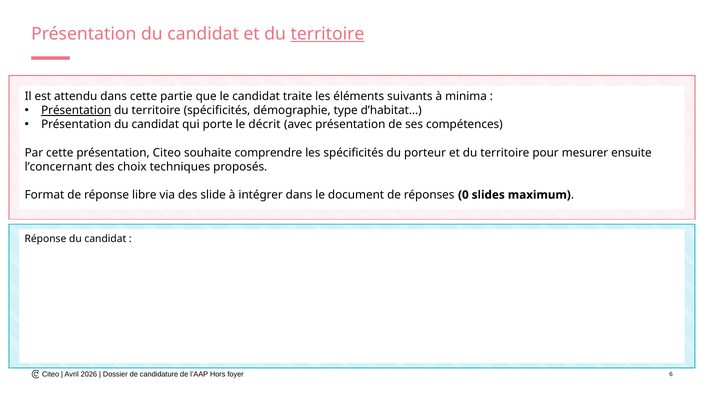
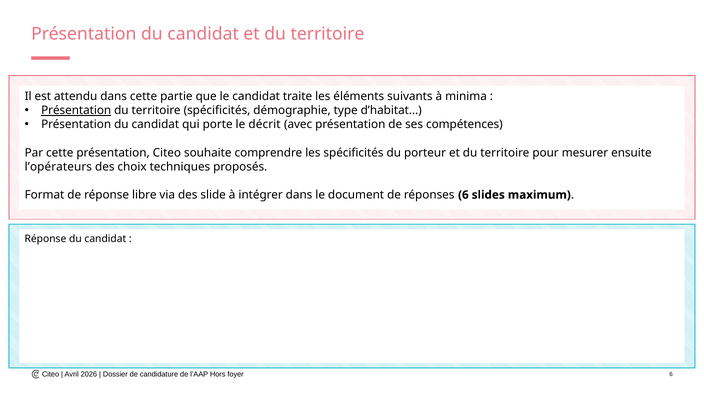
territoire at (327, 34) underline: present -> none
l’concernant: l’concernant -> l’opérateurs
réponses 0: 0 -> 6
